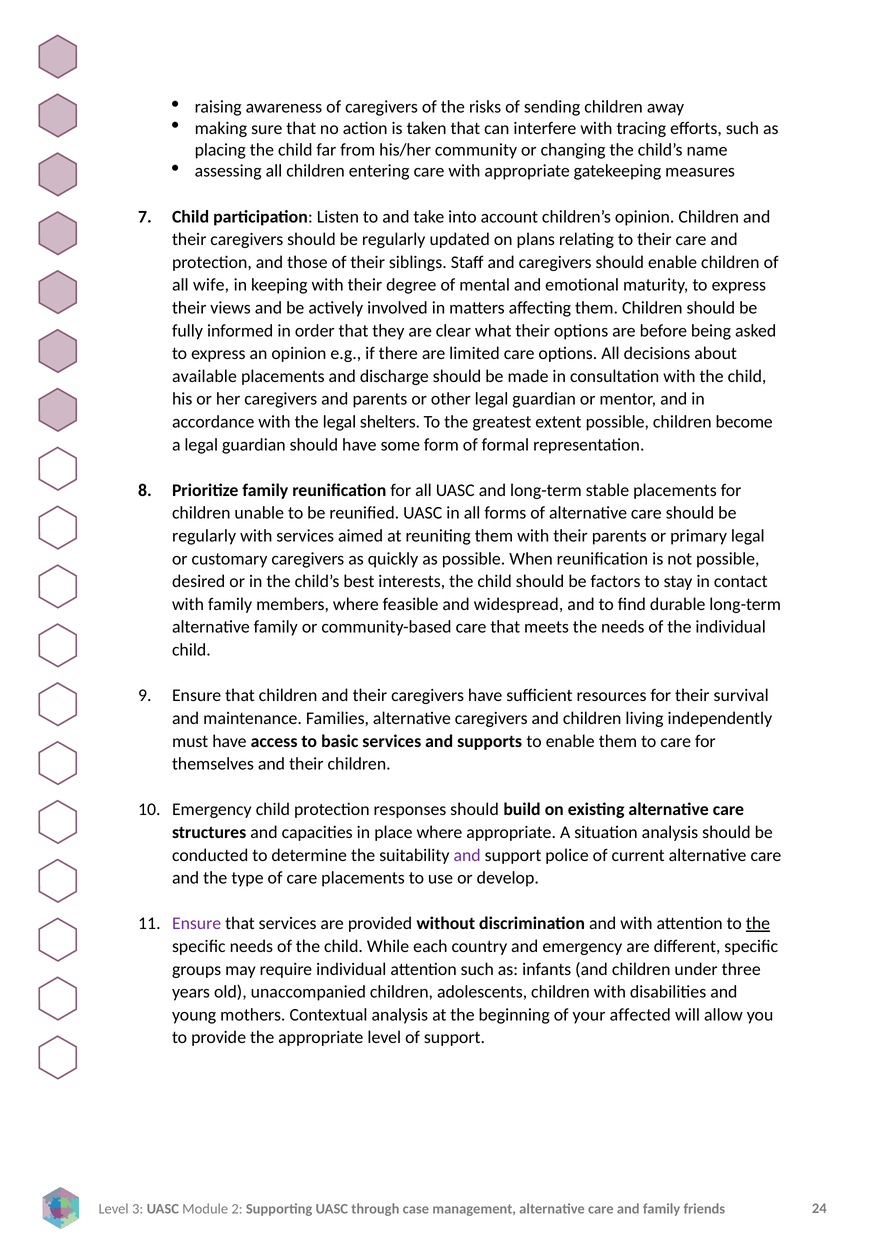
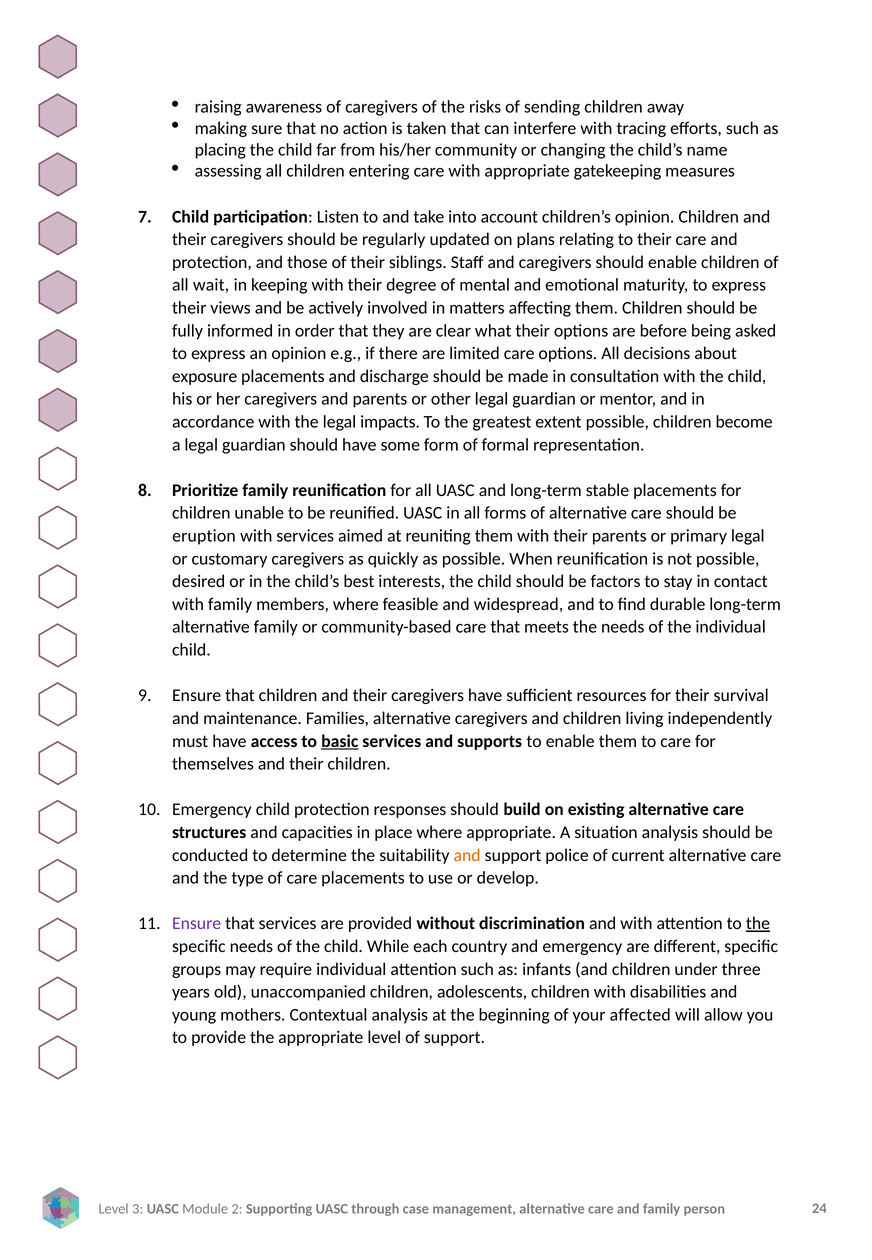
wife: wife -> wait
available: available -> exposure
shelters: shelters -> impacts
regularly at (204, 536): regularly -> eruption
basic underline: none -> present
and at (467, 855) colour: purple -> orange
friends: friends -> person
